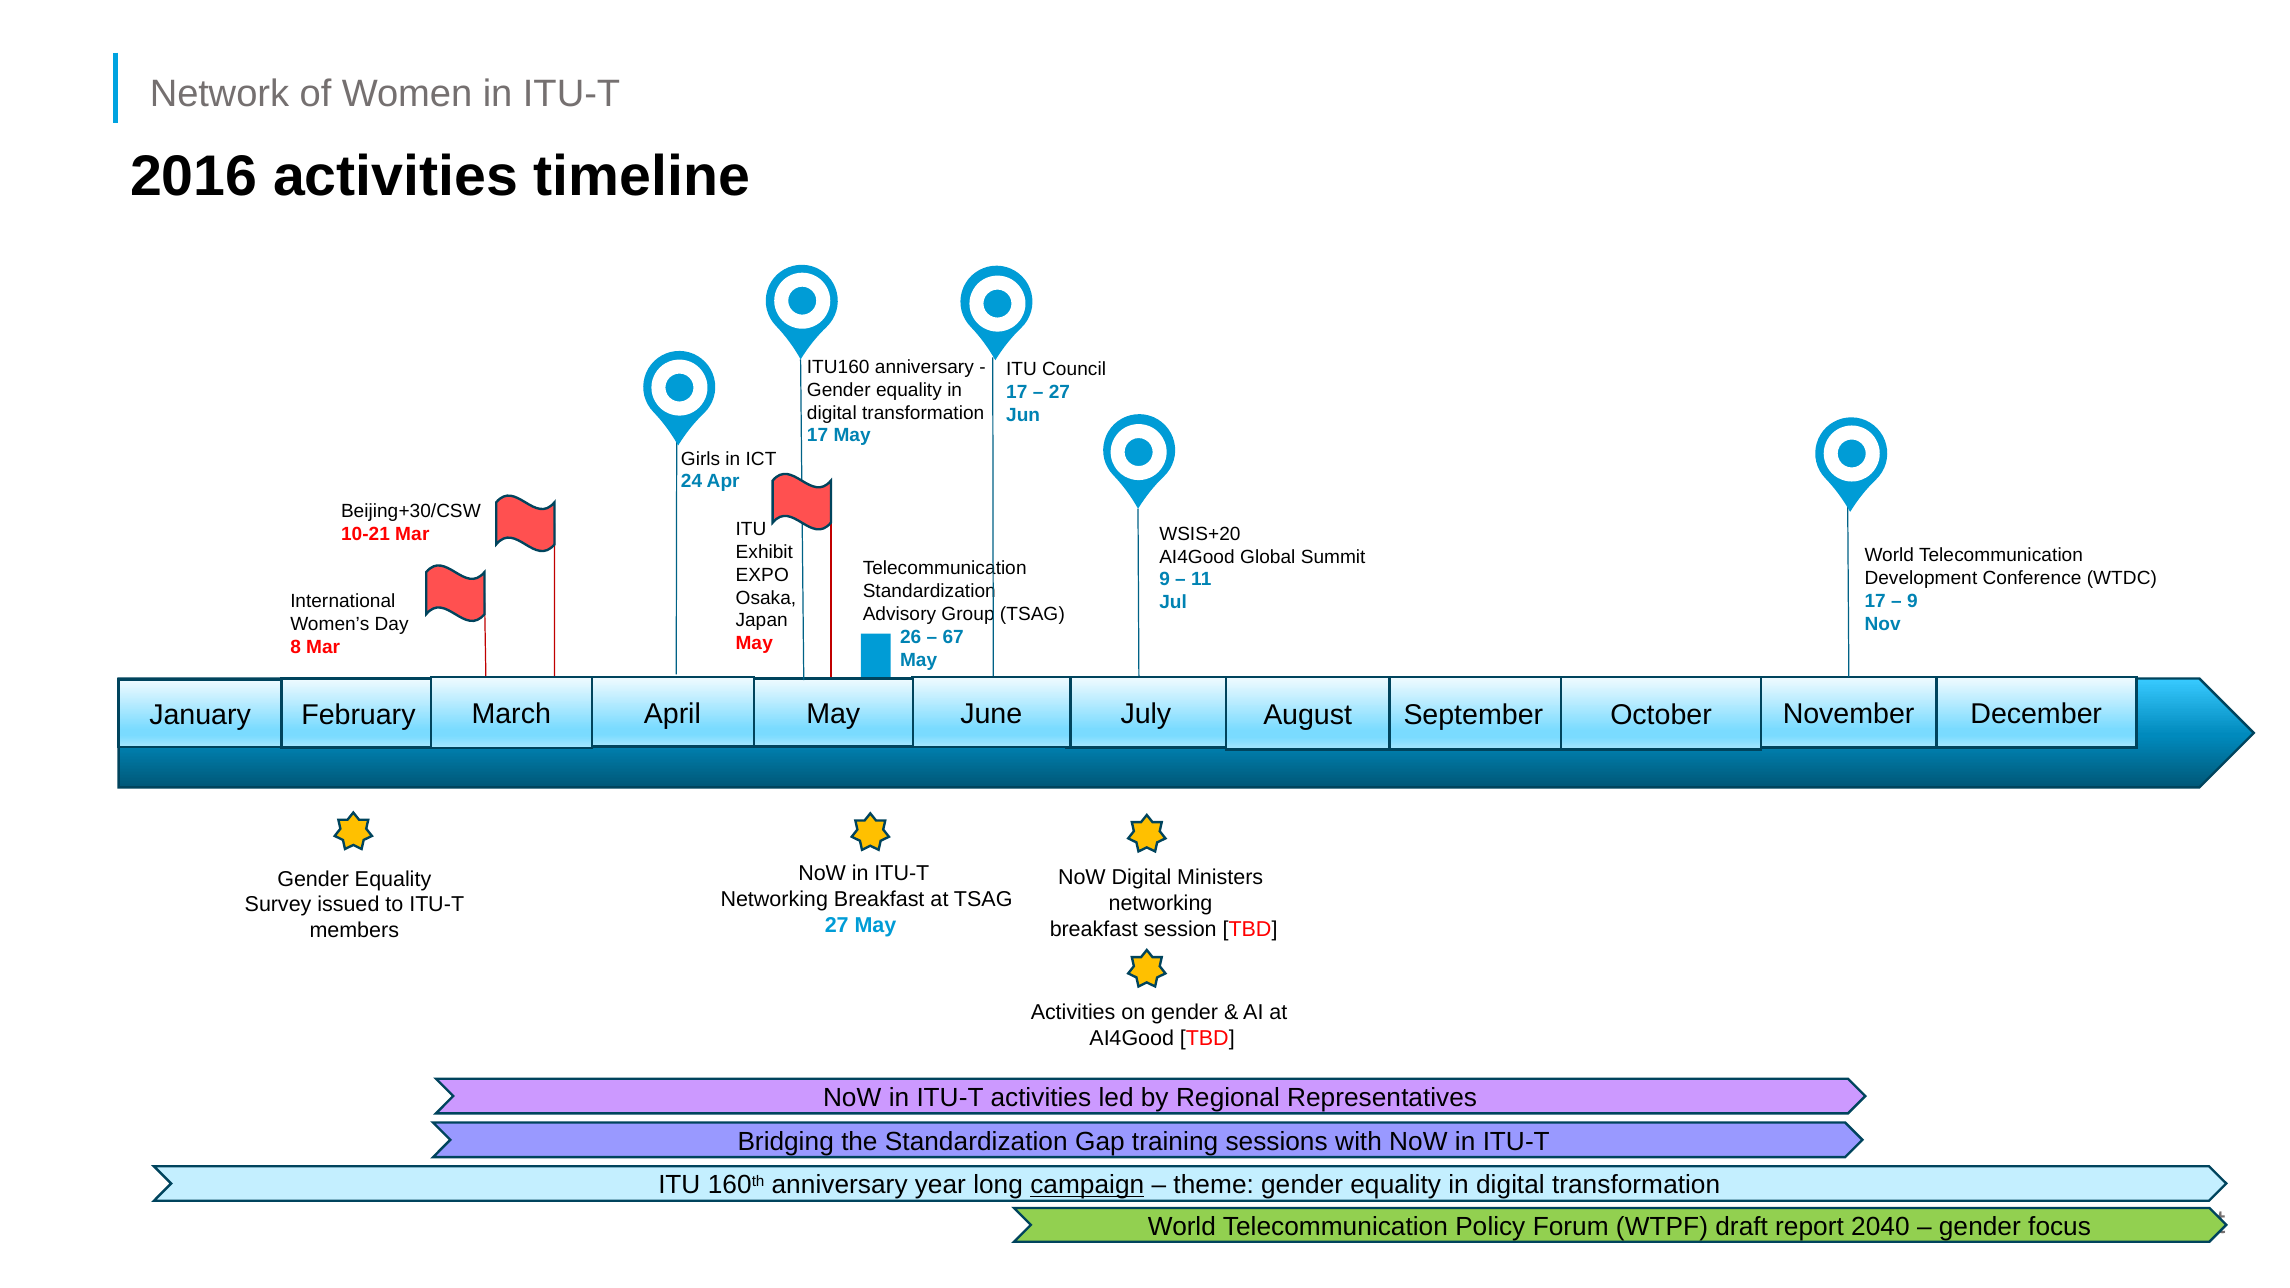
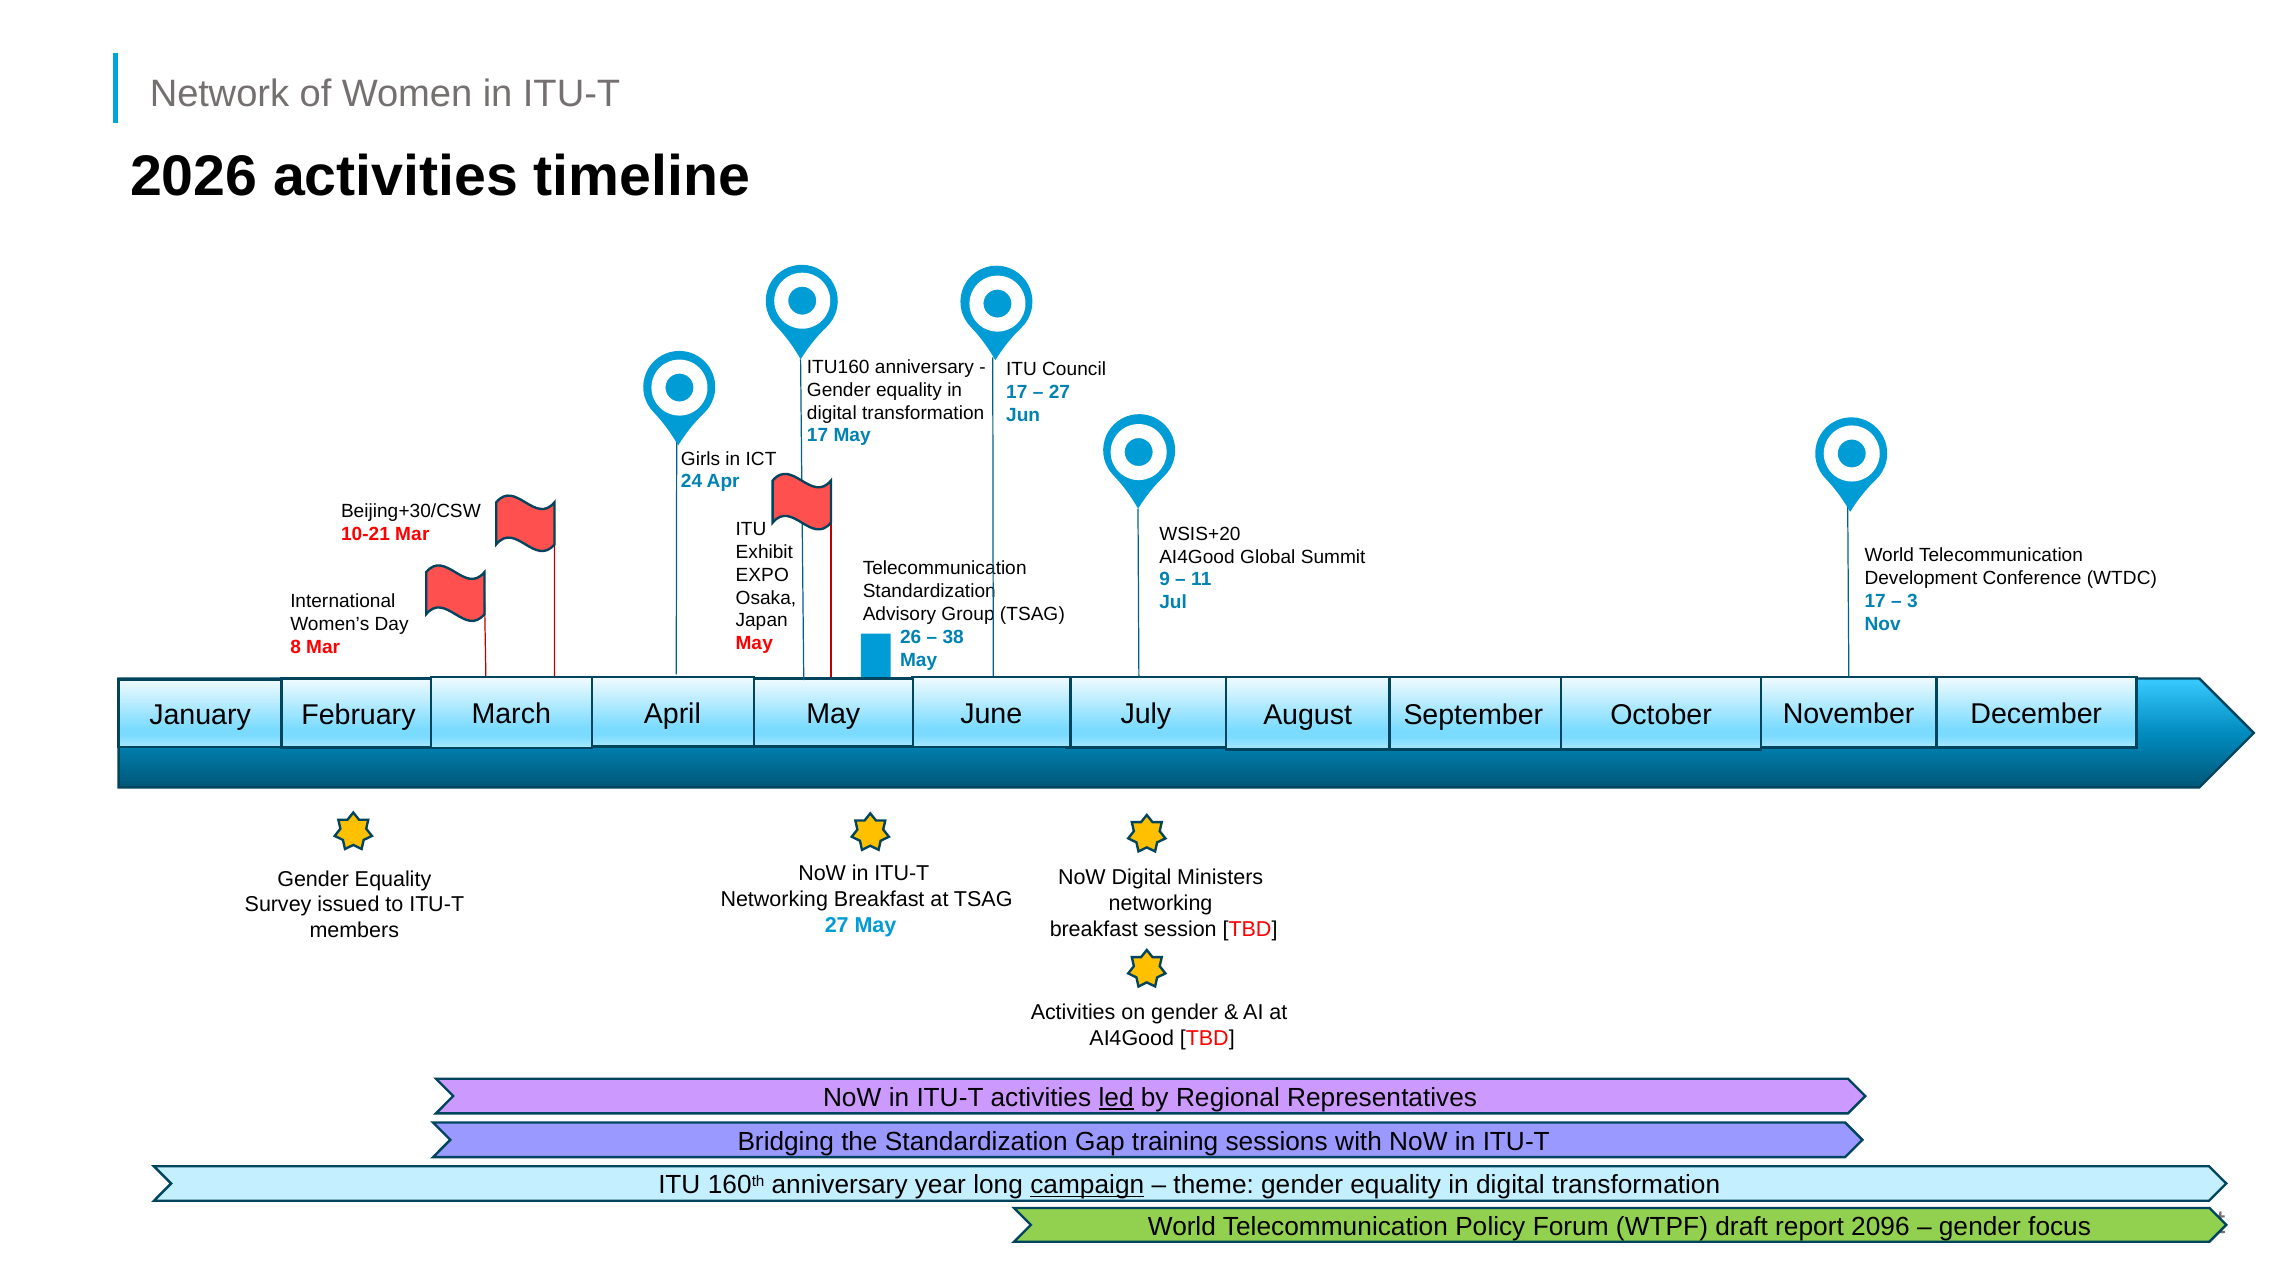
2016: 2016 -> 2026
9 at (1912, 601): 9 -> 3
67: 67 -> 38
led underline: none -> present
2040: 2040 -> 2096
